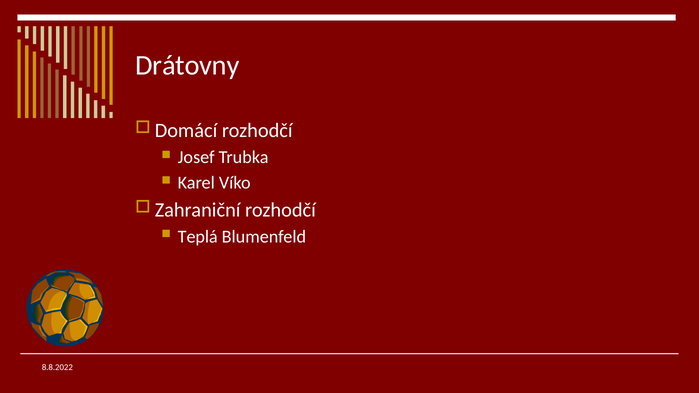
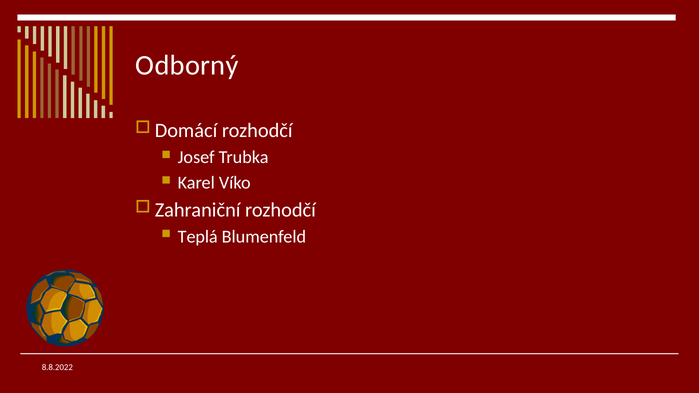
Drátovny: Drátovny -> Odborný
